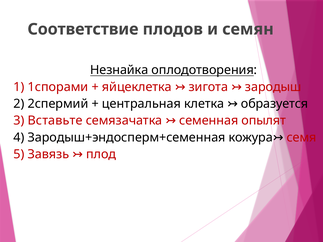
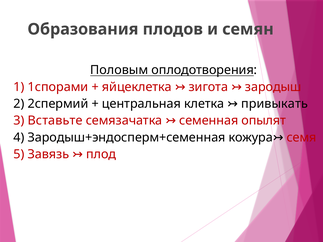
Соответствие: Соответствие -> Образования
Незнайка: Незнайка -> Половым
образуется: образуется -> привыкать
